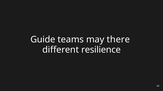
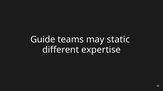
there: there -> static
resilience: resilience -> expertise
